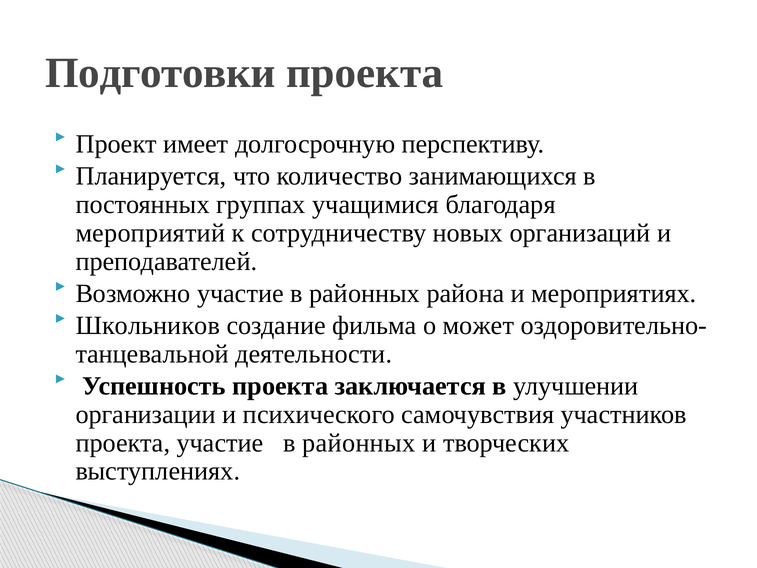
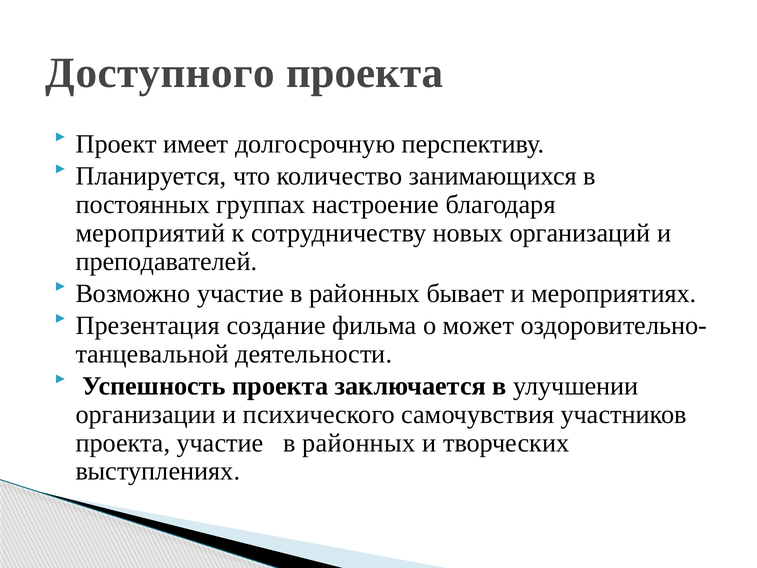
Подготовки: Подготовки -> Доступного
учащимися: учащимися -> настроение
района: района -> бывает
Школьников: Школьников -> Презентация
